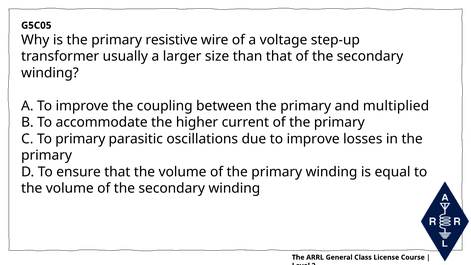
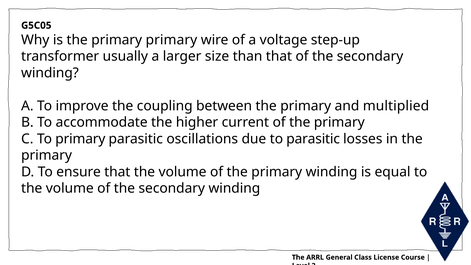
primary resistive: resistive -> primary
due to improve: improve -> parasitic
